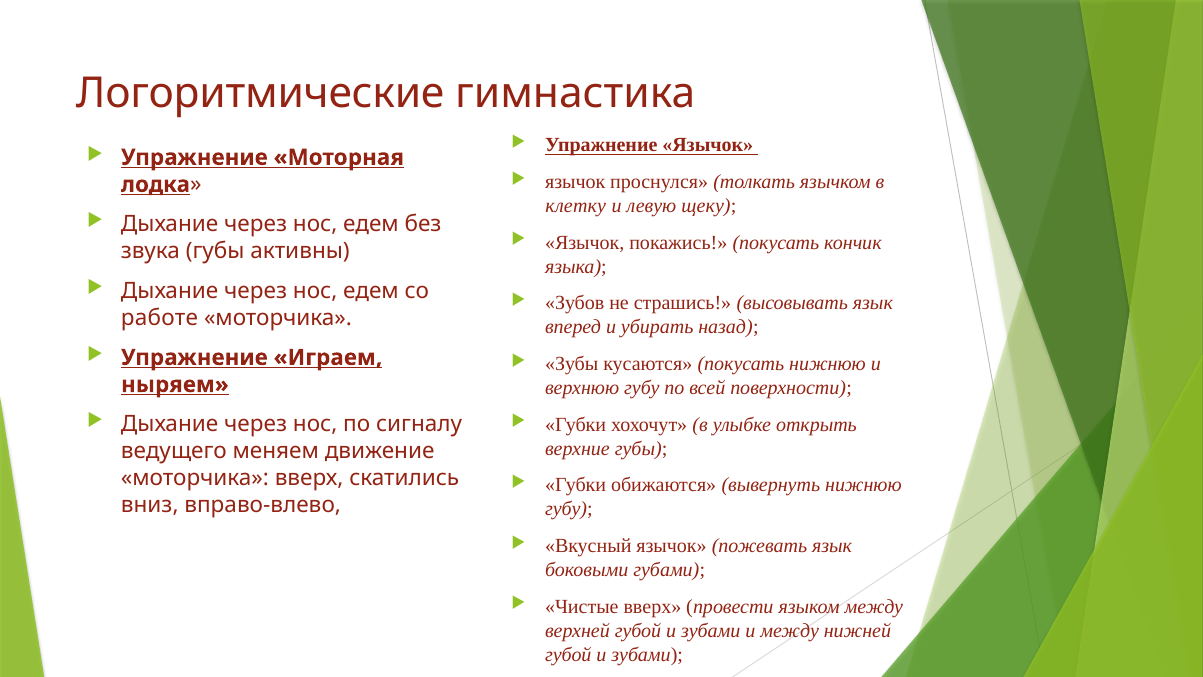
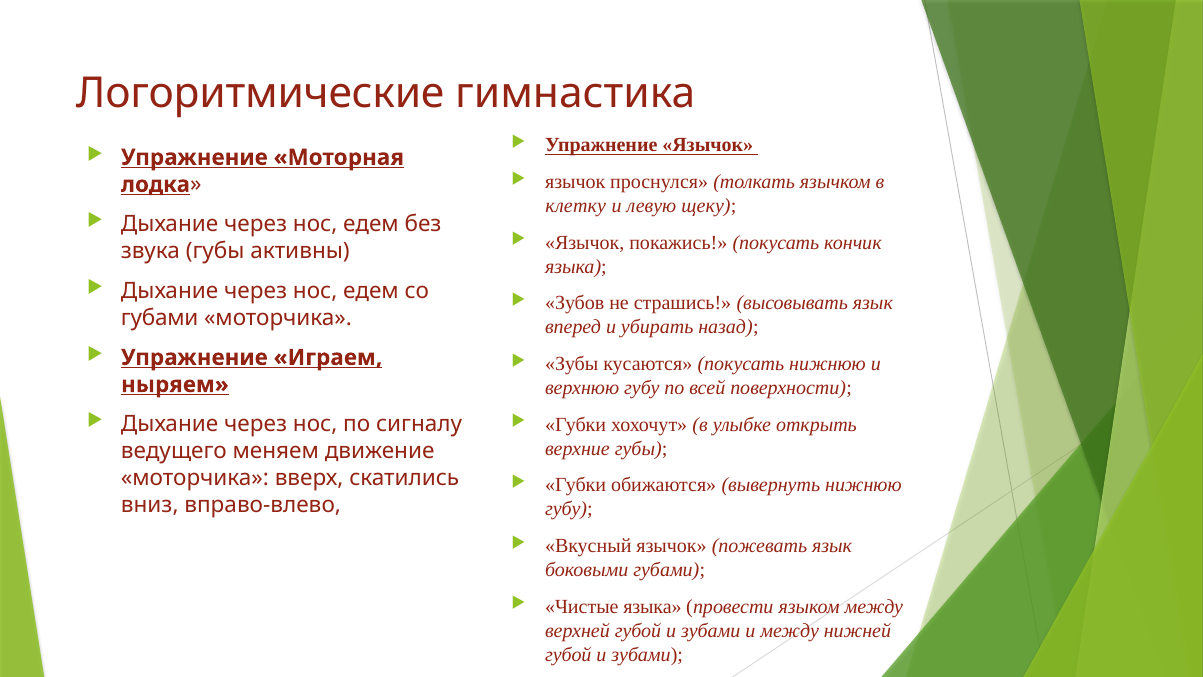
работе at (159, 318): работе -> губами
Чистые вверх: вверх -> языка
